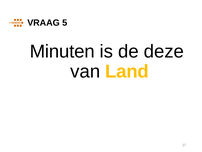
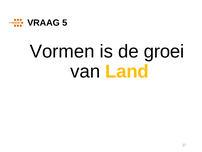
Minuten: Minuten -> Vormen
deze: deze -> groei
